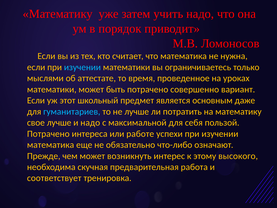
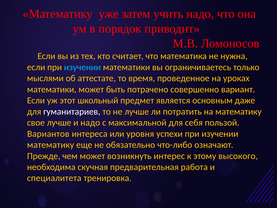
гуманитариев colour: light blue -> white
Потрачено at (48, 134): Потрачено -> Вариантов
работе: работе -> уровня
математика at (51, 145): математика -> математику
соответствует: соответствует -> специалитета
